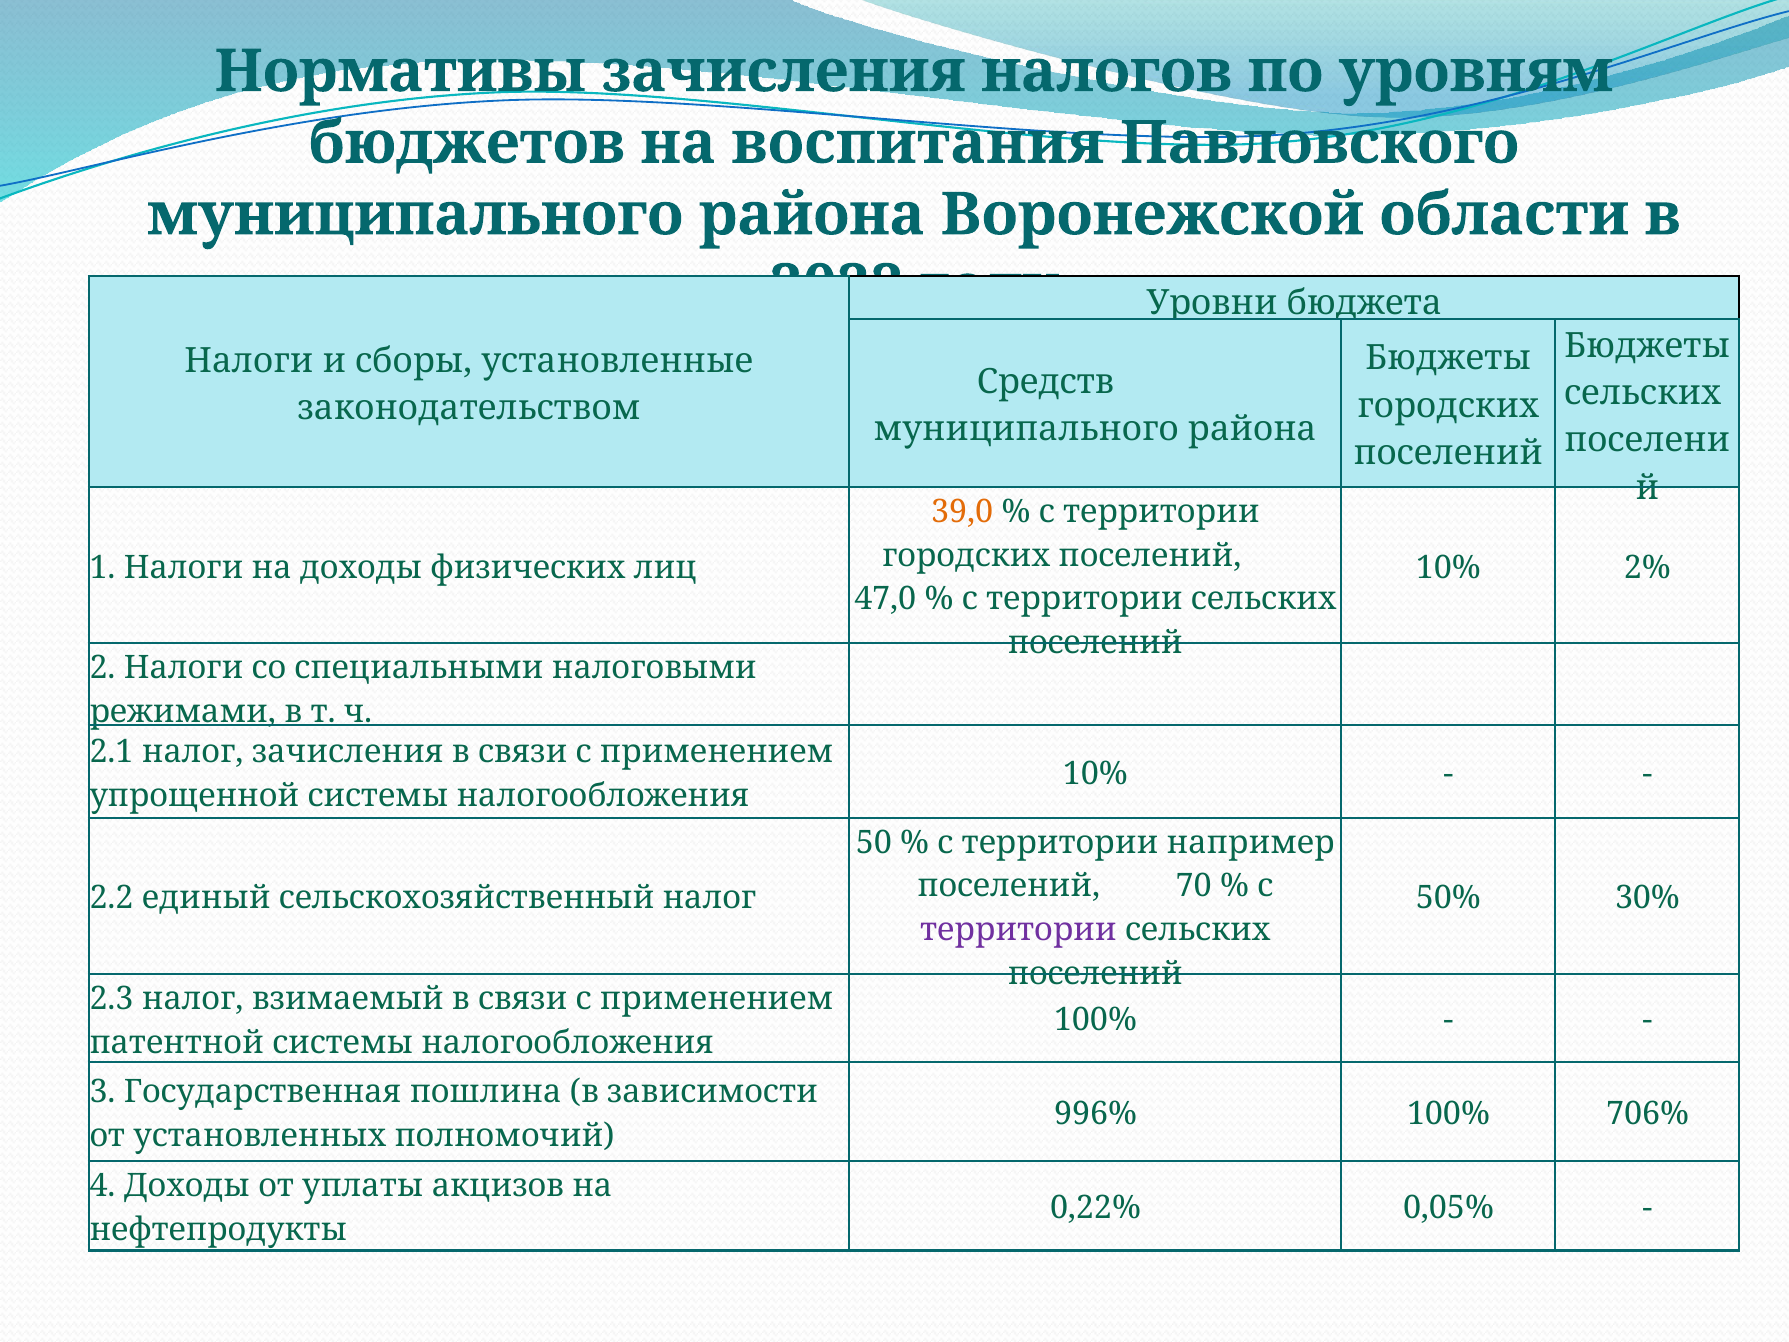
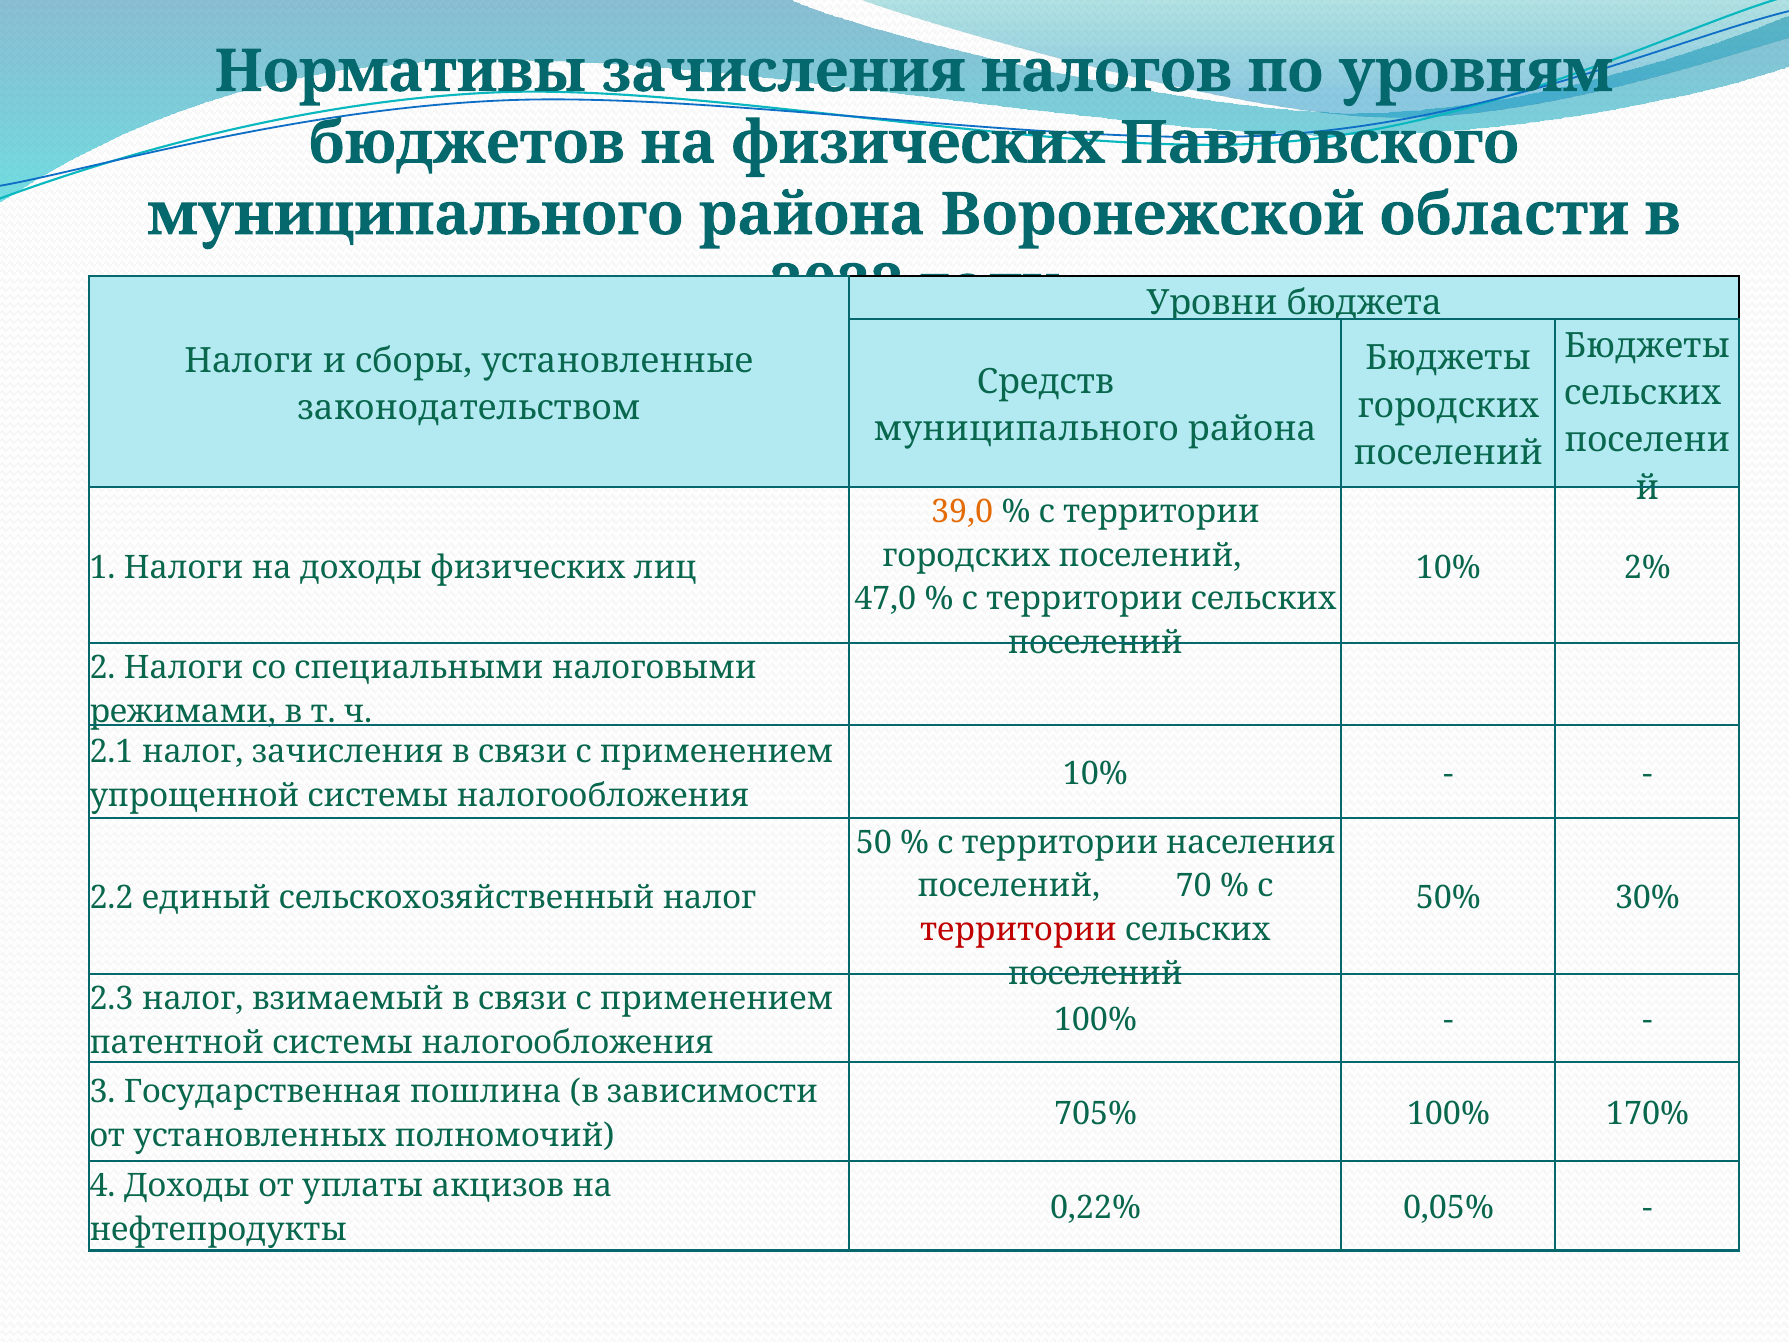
на воспитания: воспитания -> физических
например: например -> населения
территории at (1018, 930) colour: purple -> red
996%: 996% -> 705%
706%: 706% -> 170%
